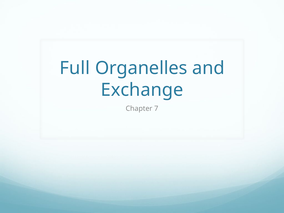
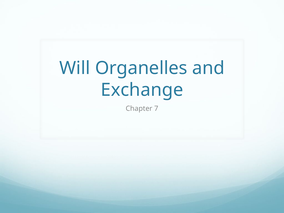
Full: Full -> Will
